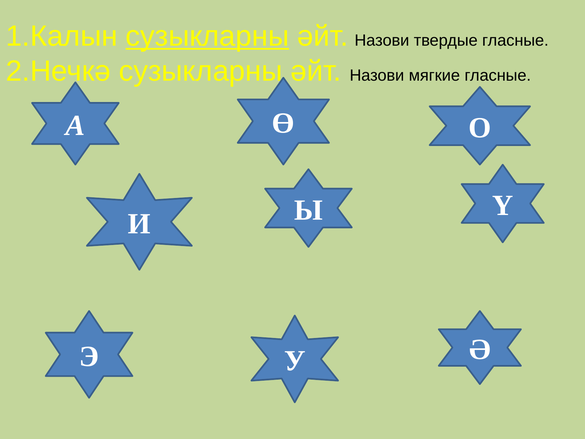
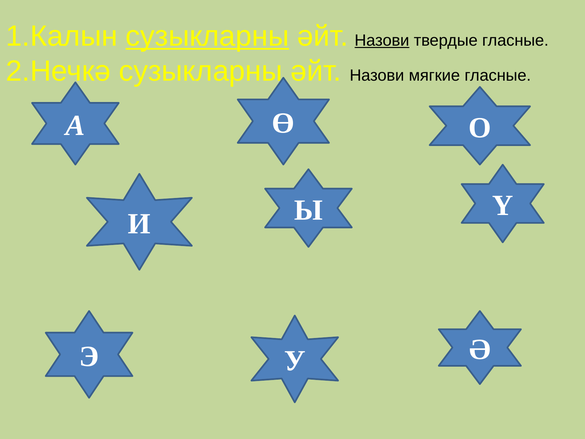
Назови at (382, 40) underline: none -> present
